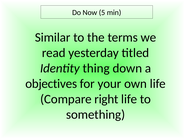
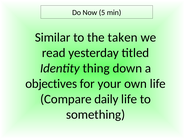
terms: terms -> taken
right: right -> daily
